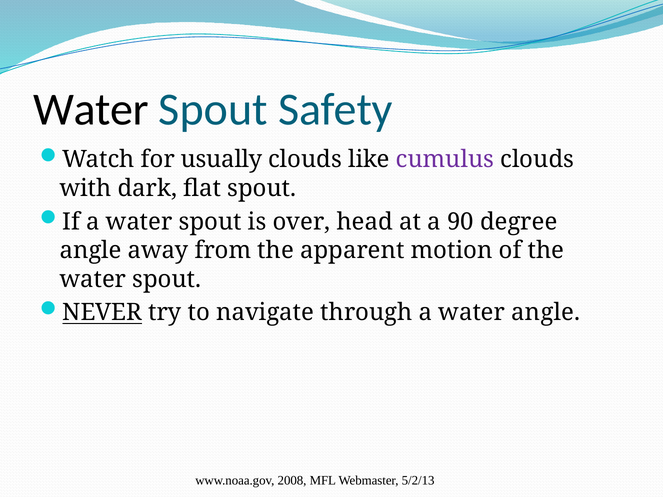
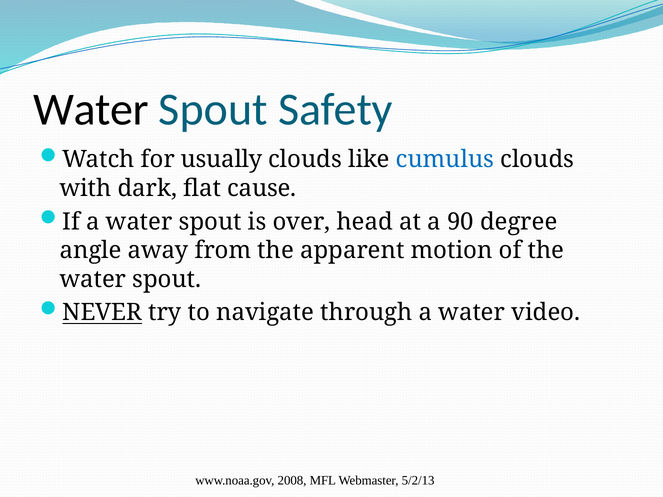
cumulus colour: purple -> blue
flat spout: spout -> cause
water angle: angle -> video
